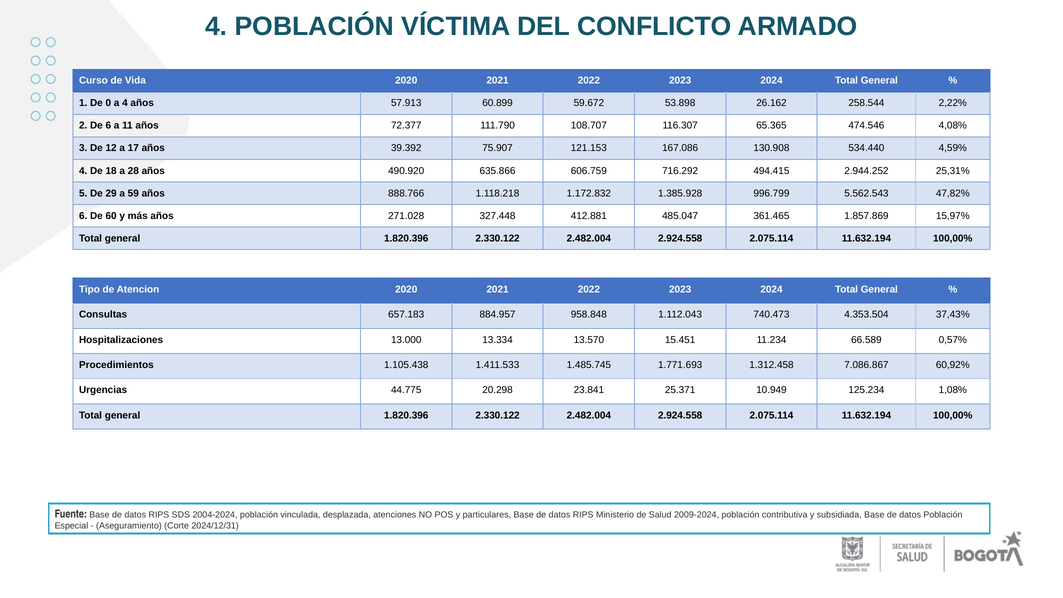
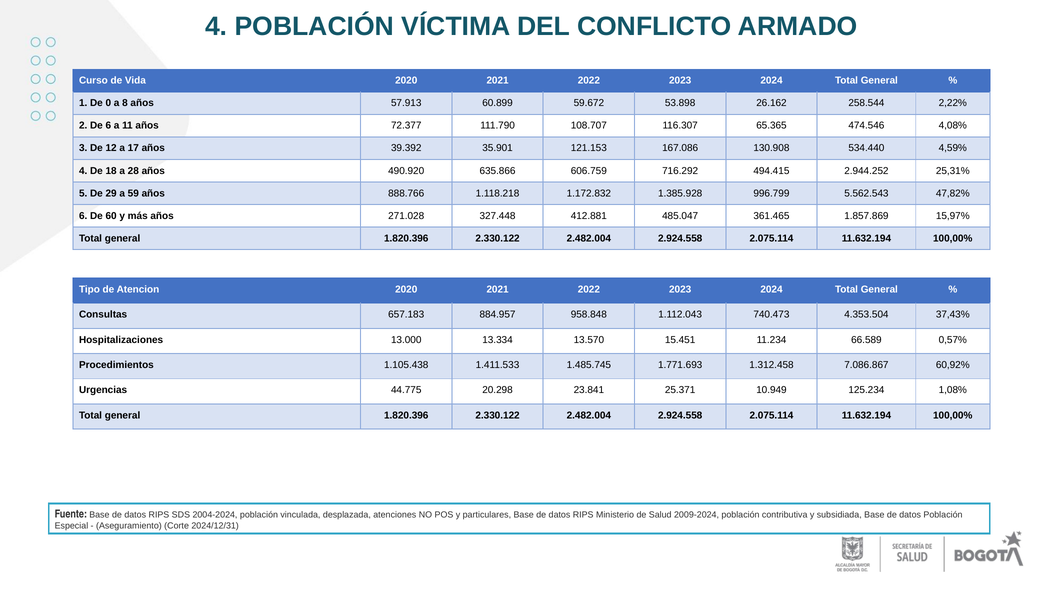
a 4: 4 -> 8
75.907: 75.907 -> 35.901
